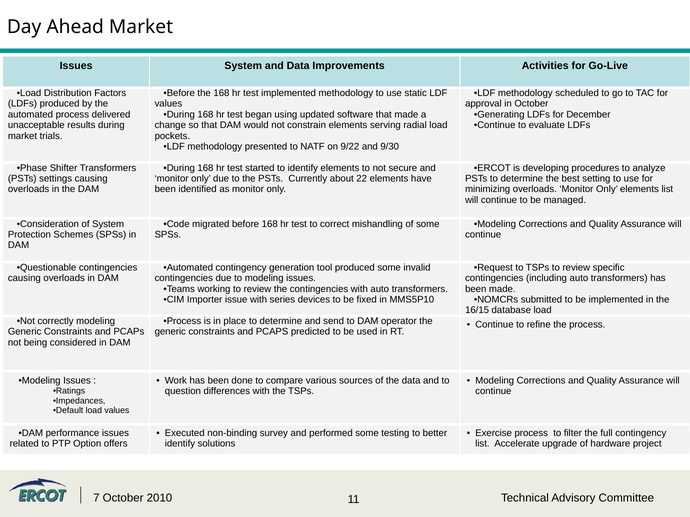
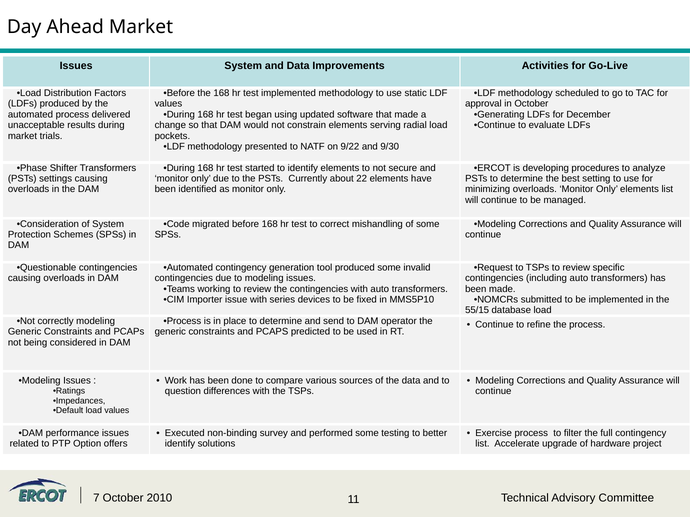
16/15: 16/15 -> 55/15
